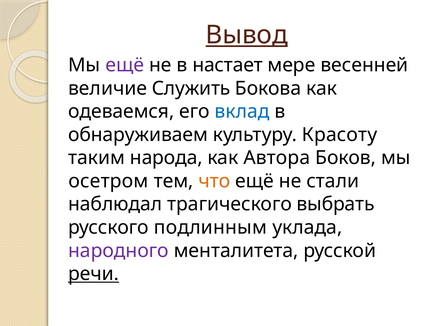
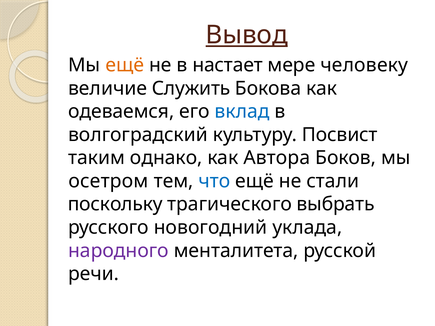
ещё at (125, 65) colour: purple -> orange
весенней: весенней -> человеку
обнаруживаем: обнаруживаем -> волгоградский
Красоту: Красоту -> Посвист
народа: народа -> однако
что colour: orange -> blue
наблюдал: наблюдал -> поскольку
подлинным: подлинным -> новогодний
речи underline: present -> none
